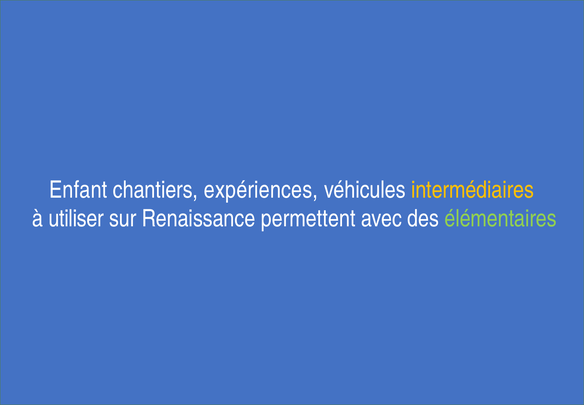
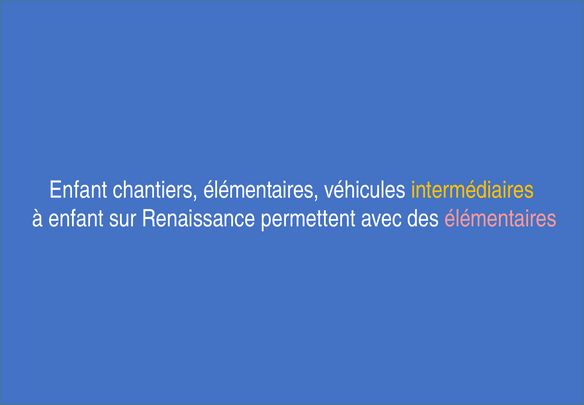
chantiers expériences: expériences -> élémentaires
à utiliser: utiliser -> enfant
élémentaires at (501, 218) colour: light green -> pink
